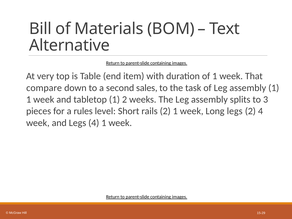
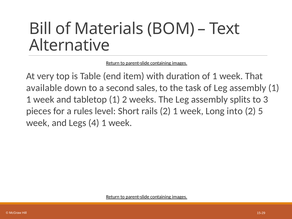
compare: compare -> available
Long legs: legs -> into
2 4: 4 -> 5
